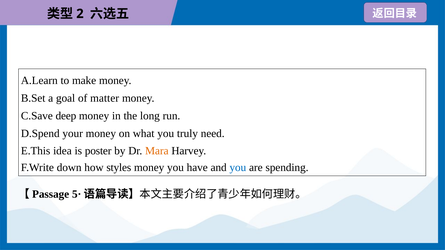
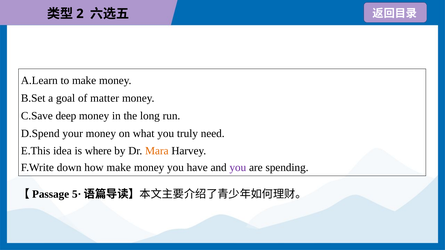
poster: poster -> where
how styles: styles -> make
you at (238, 168) colour: blue -> purple
